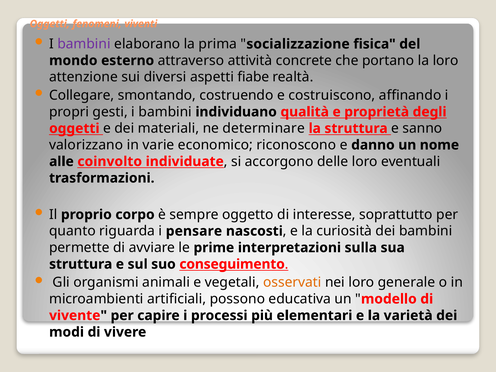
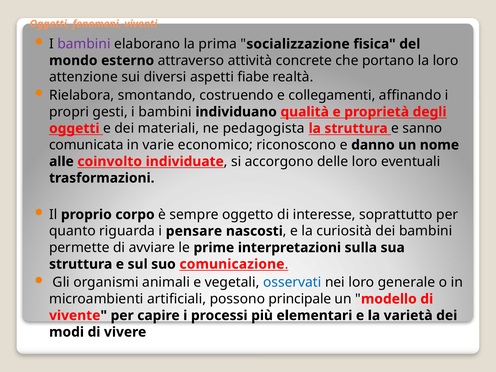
Collegare: Collegare -> Rielabora
costruiscono: costruiscono -> collegamenti
determinare: determinare -> pedagogista
valorizzano: valorizzano -> comunicata
conseguimento: conseguimento -> comunicazione
osservati colour: orange -> blue
educativa: educativa -> principale
